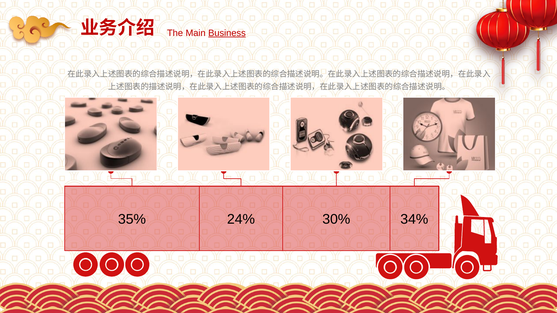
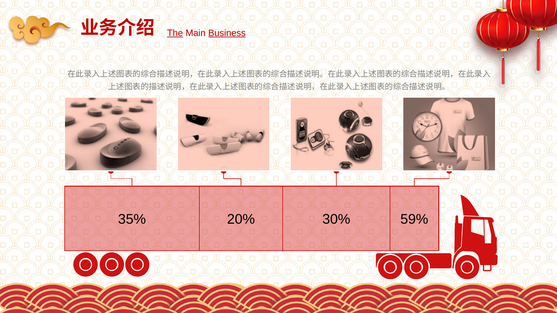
The underline: none -> present
24%: 24% -> 20%
34%: 34% -> 59%
